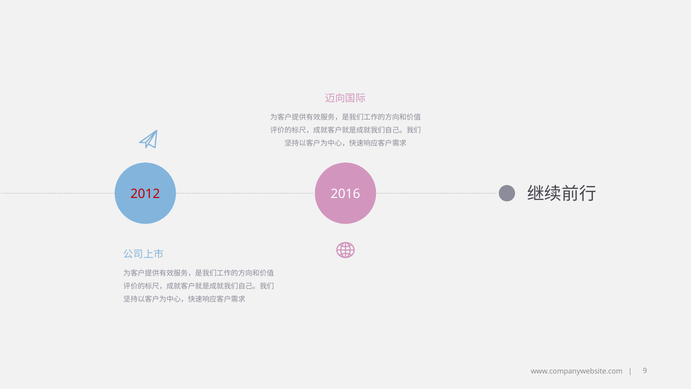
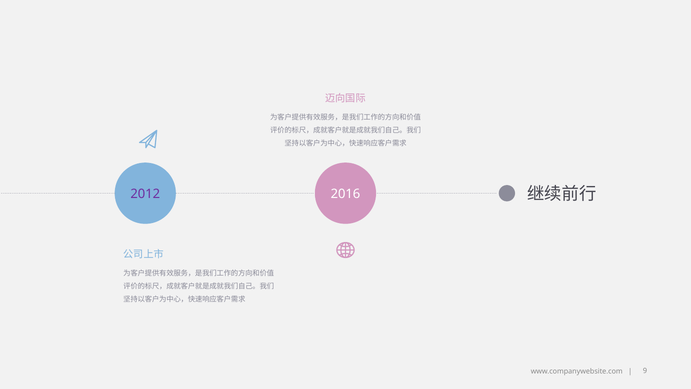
2012 colour: red -> purple
